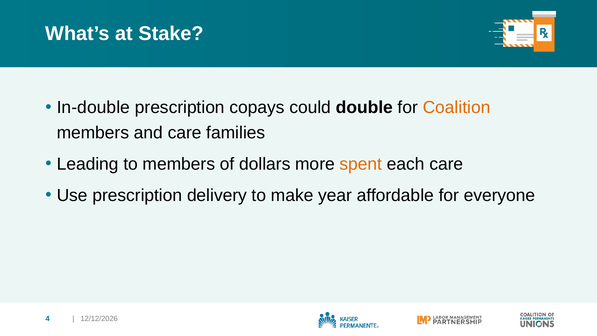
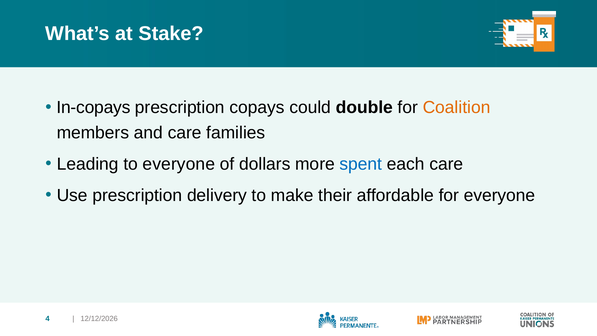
In-double: In-double -> In-copays
to members: members -> everyone
spent colour: orange -> blue
year: year -> their
